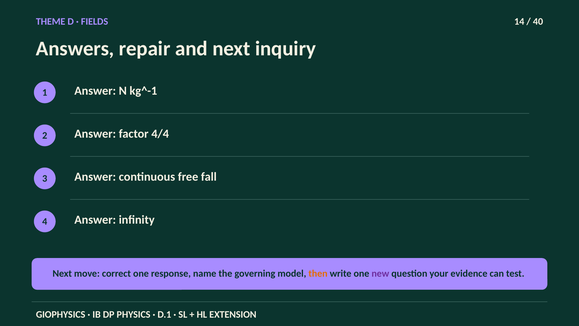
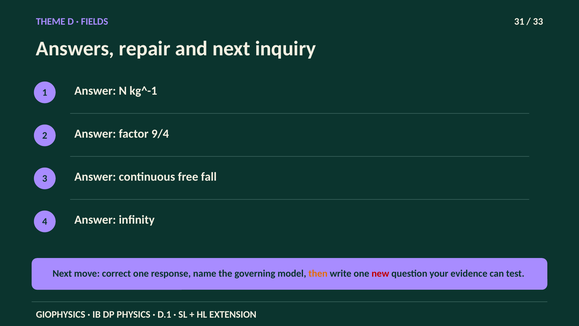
14: 14 -> 31
40: 40 -> 33
4/4: 4/4 -> 9/4
new colour: purple -> red
